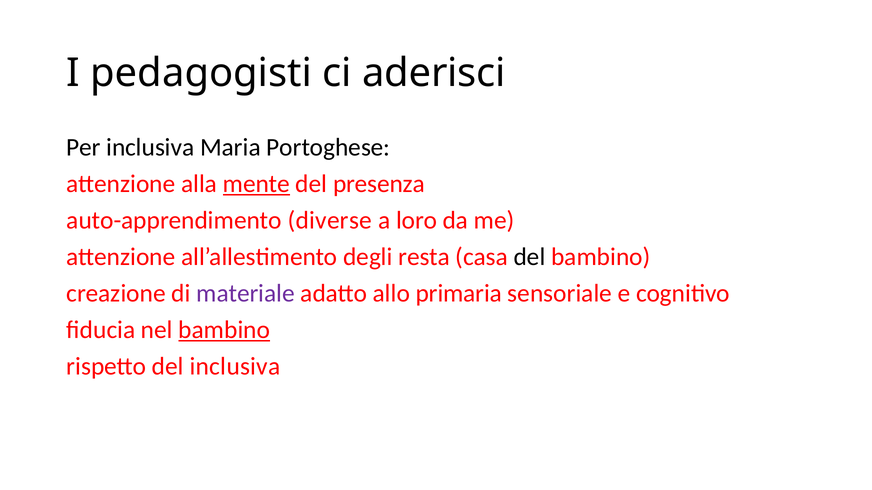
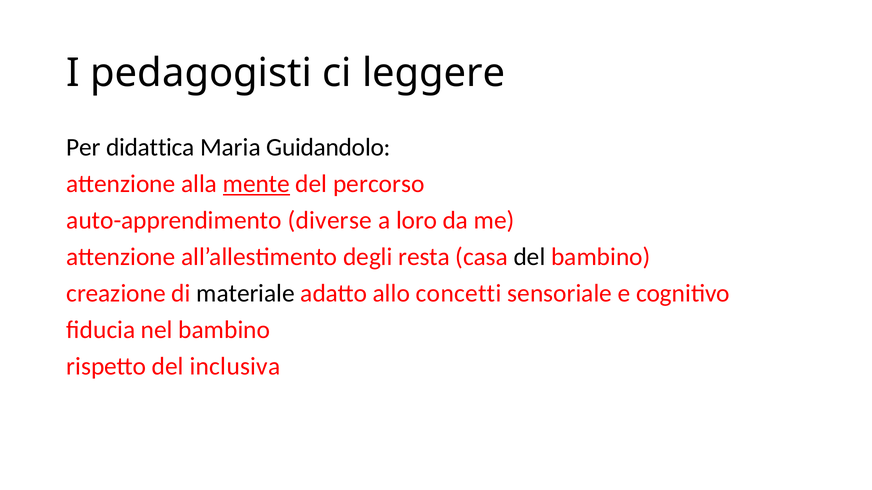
aderisci: aderisci -> leggere
Per inclusiva: inclusiva -> didattica
Portoghese: Portoghese -> Guidandolo
presenza: presenza -> percorso
materiale colour: purple -> black
primaria: primaria -> concetti
bambino at (224, 330) underline: present -> none
